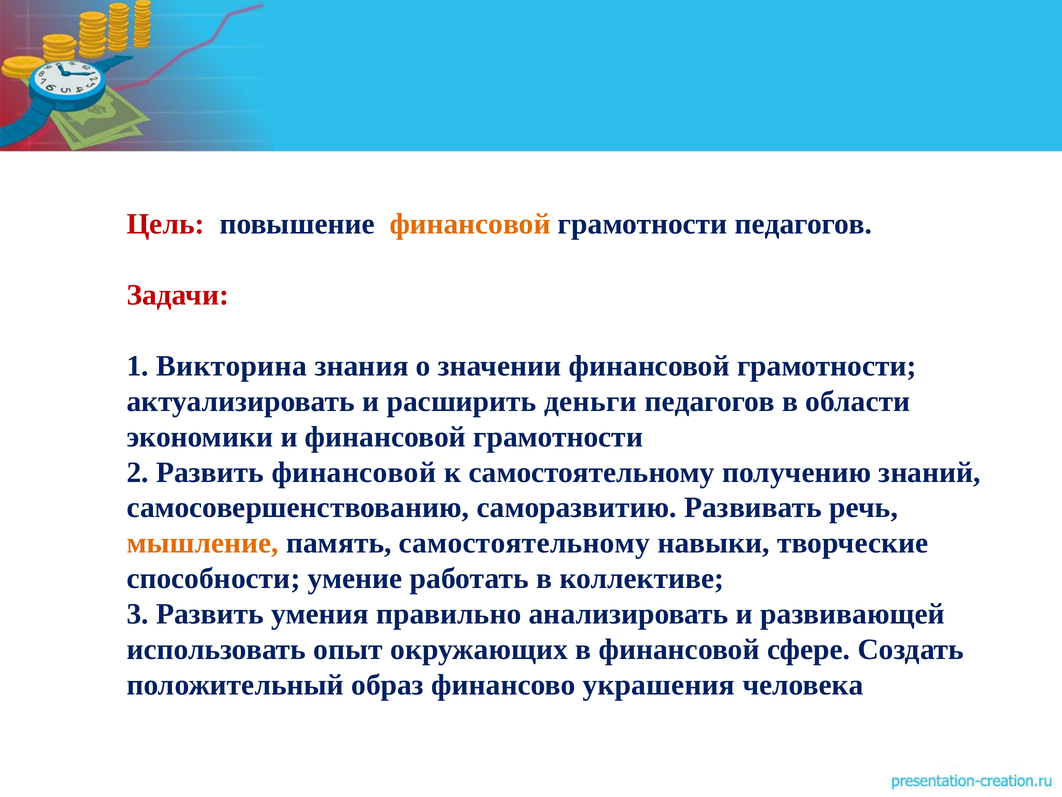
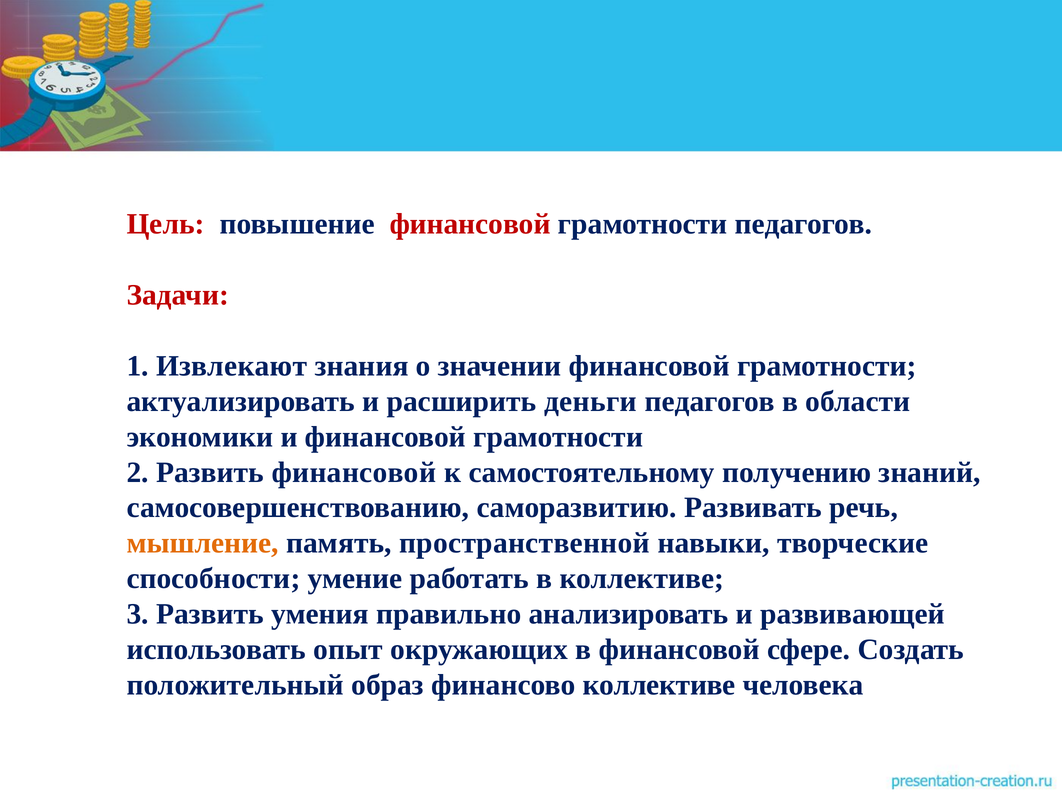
финансовой at (470, 224) colour: orange -> red
Викторина: Викторина -> Извлекают
память самостоятельному: самостоятельному -> пространственной
финансово украшения: украшения -> коллективе
